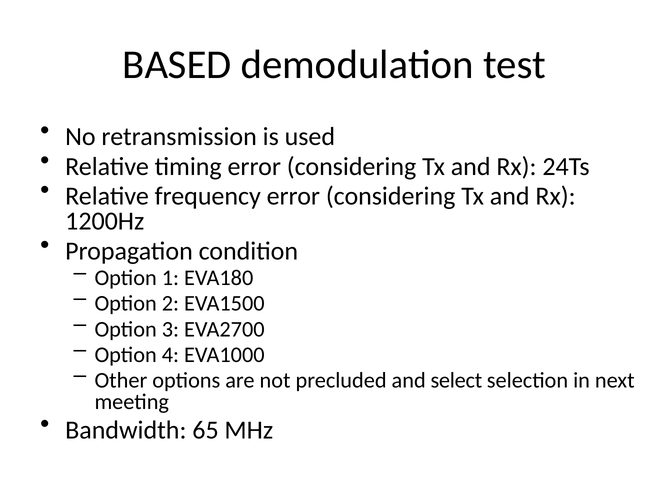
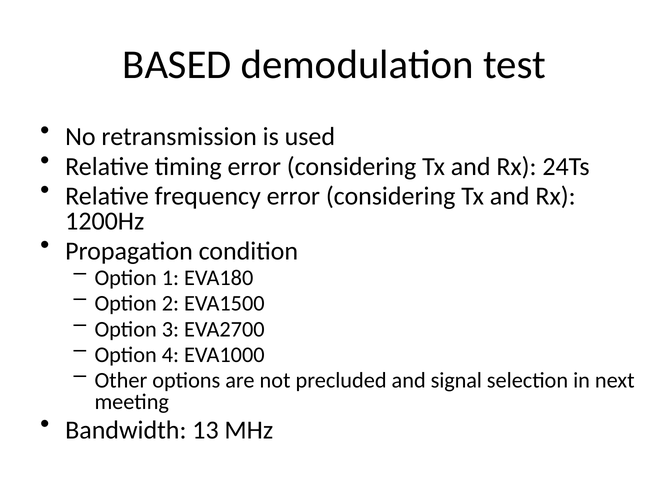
select: select -> signal
65: 65 -> 13
